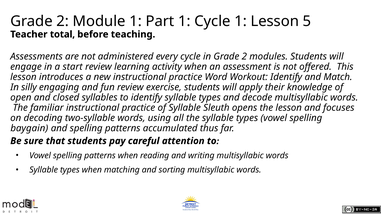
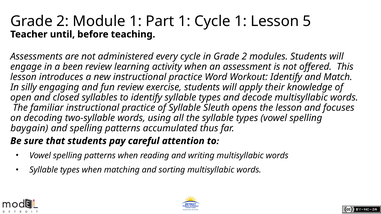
total: total -> until
start: start -> been
